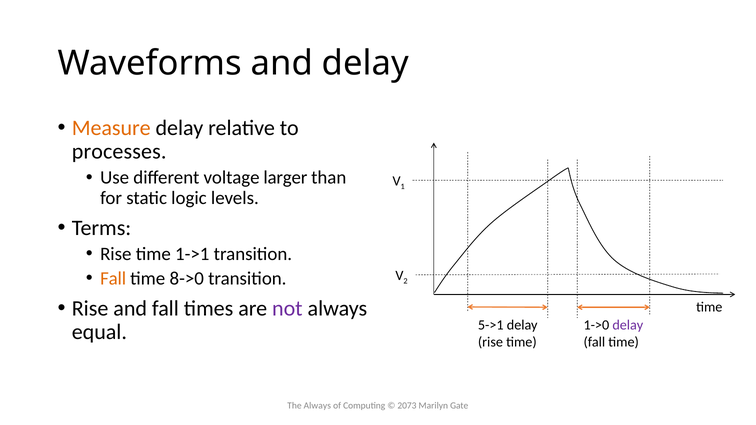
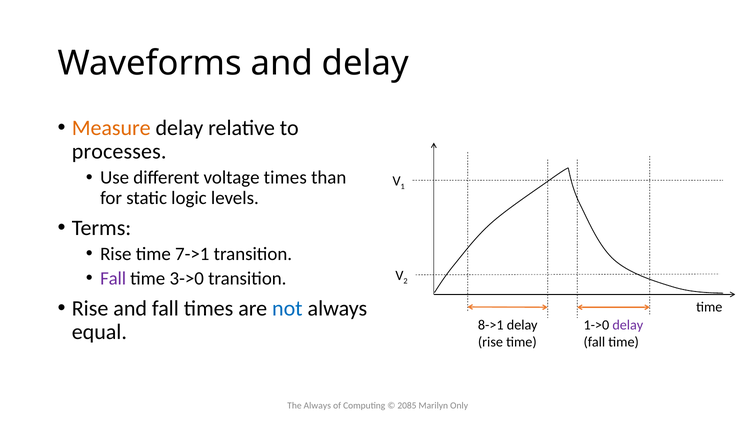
voltage larger: larger -> times
1->1: 1->1 -> 7->1
Fall at (113, 278) colour: orange -> purple
8->0: 8->0 -> 3->0
not colour: purple -> blue
5->1: 5->1 -> 8->1
2073: 2073 -> 2085
Gate: Gate -> Only
